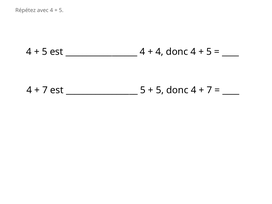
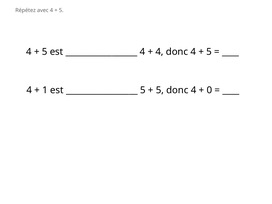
7 at (45, 90): 7 -> 1
7 at (209, 90): 7 -> 0
